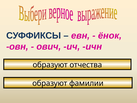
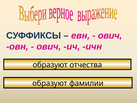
ёнок at (110, 36): ёнок -> ович
